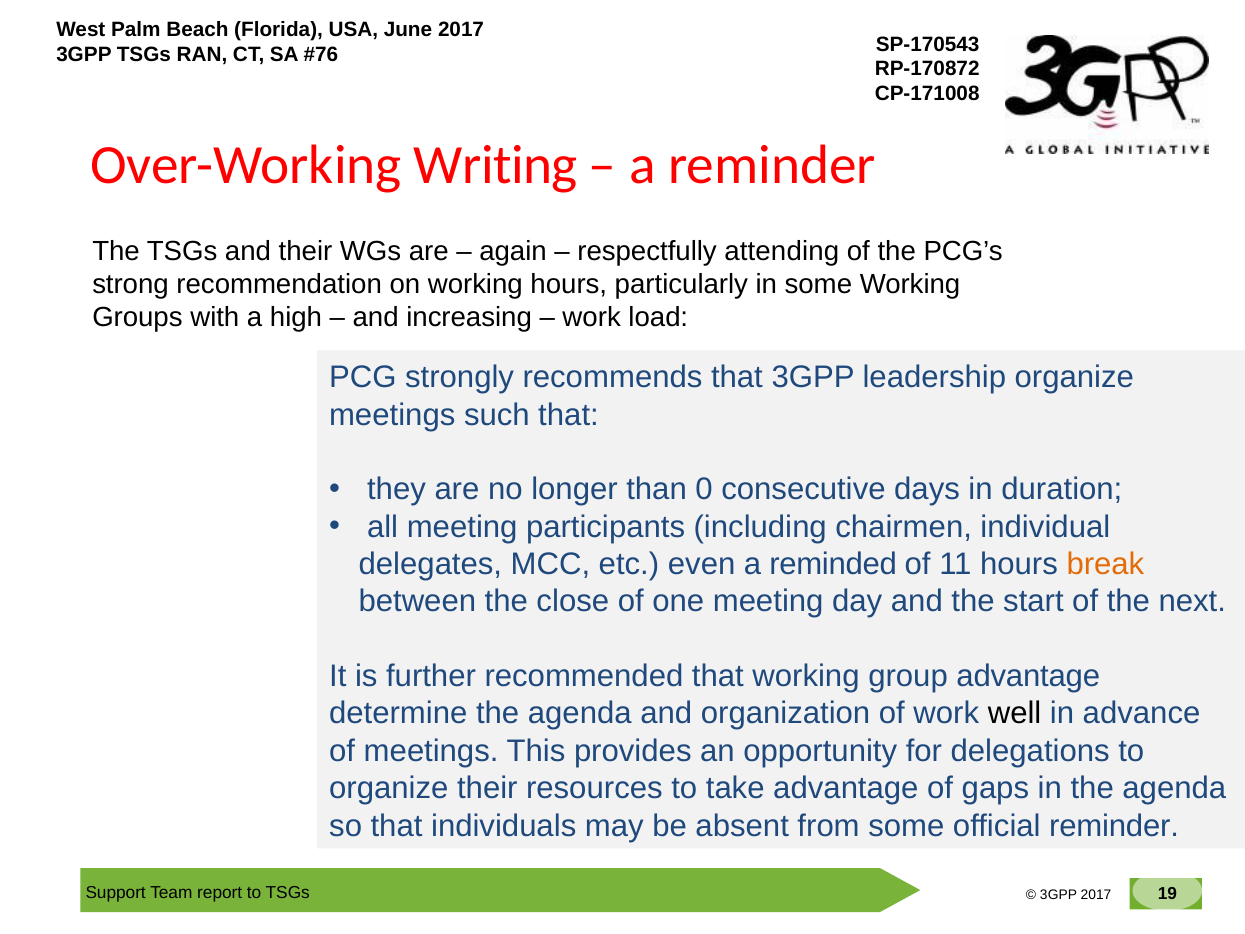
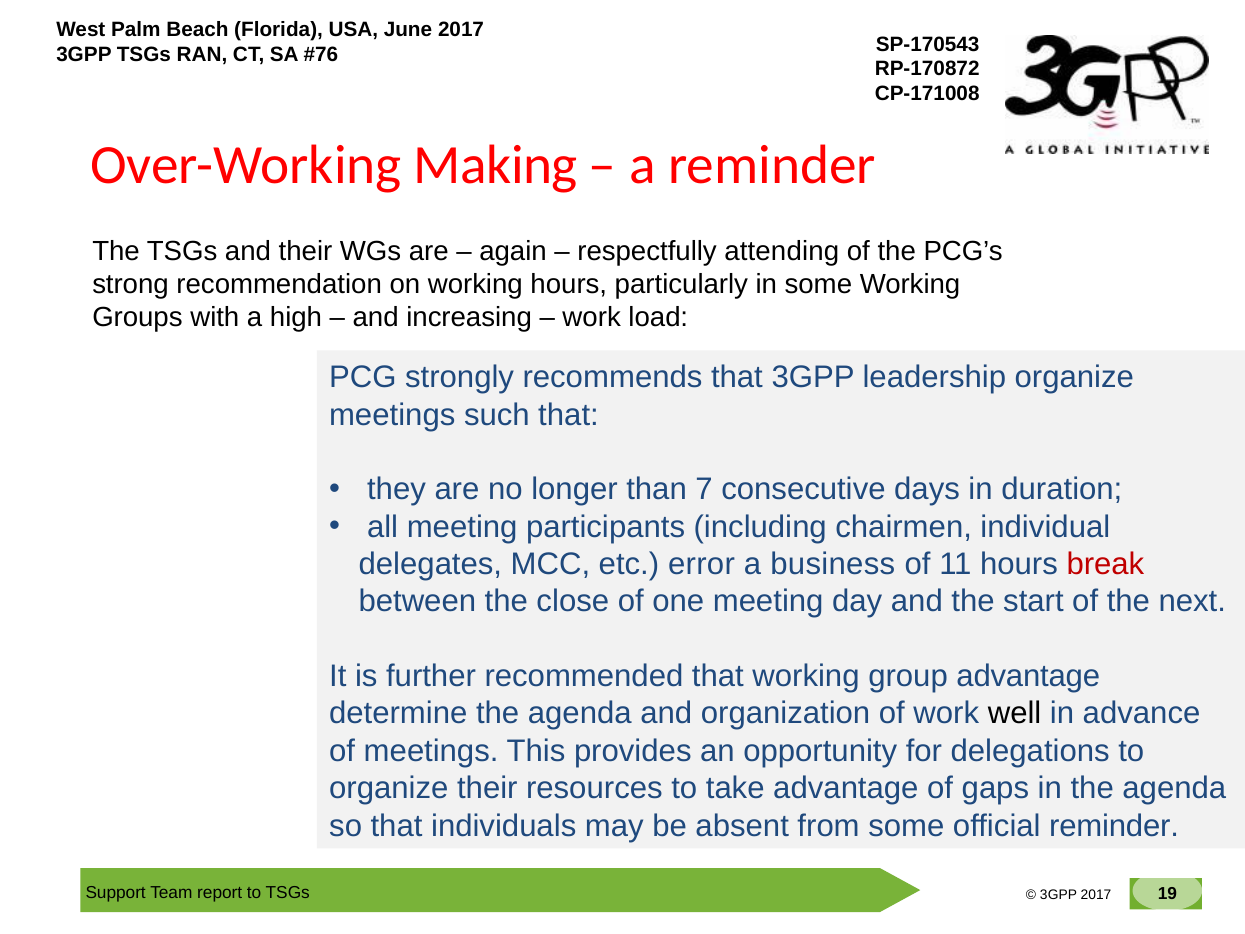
Writing: Writing -> Making
0: 0 -> 7
even: even -> error
reminded: reminded -> business
break colour: orange -> red
